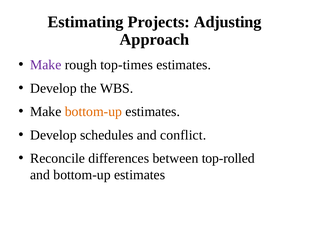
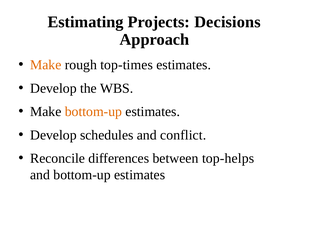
Adjusting: Adjusting -> Decisions
Make at (46, 65) colour: purple -> orange
top-rolled: top-rolled -> top-helps
